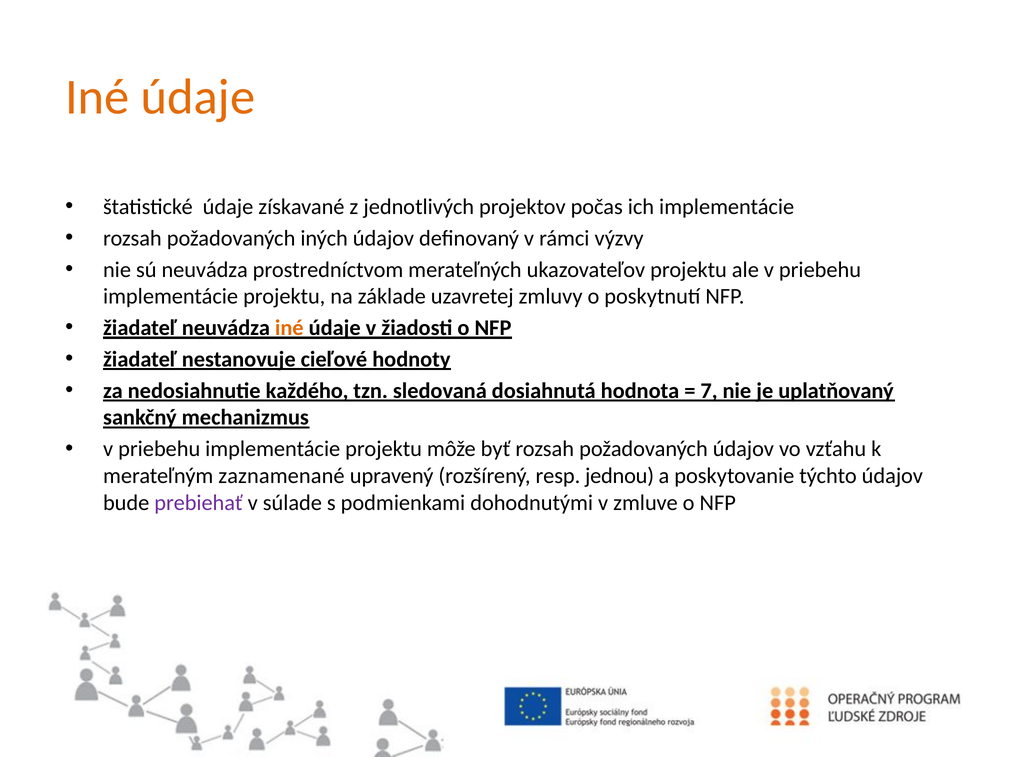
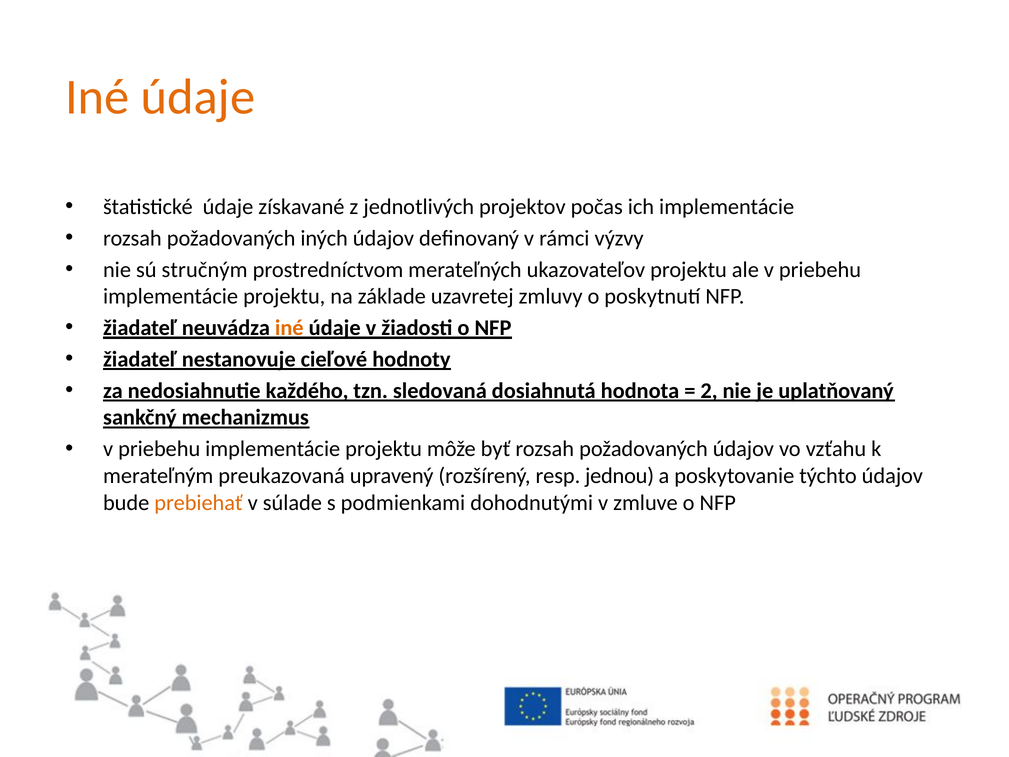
sú neuvádza: neuvádza -> stručným
7: 7 -> 2
zaznamenané: zaznamenané -> preukazovaná
prebiehať colour: purple -> orange
